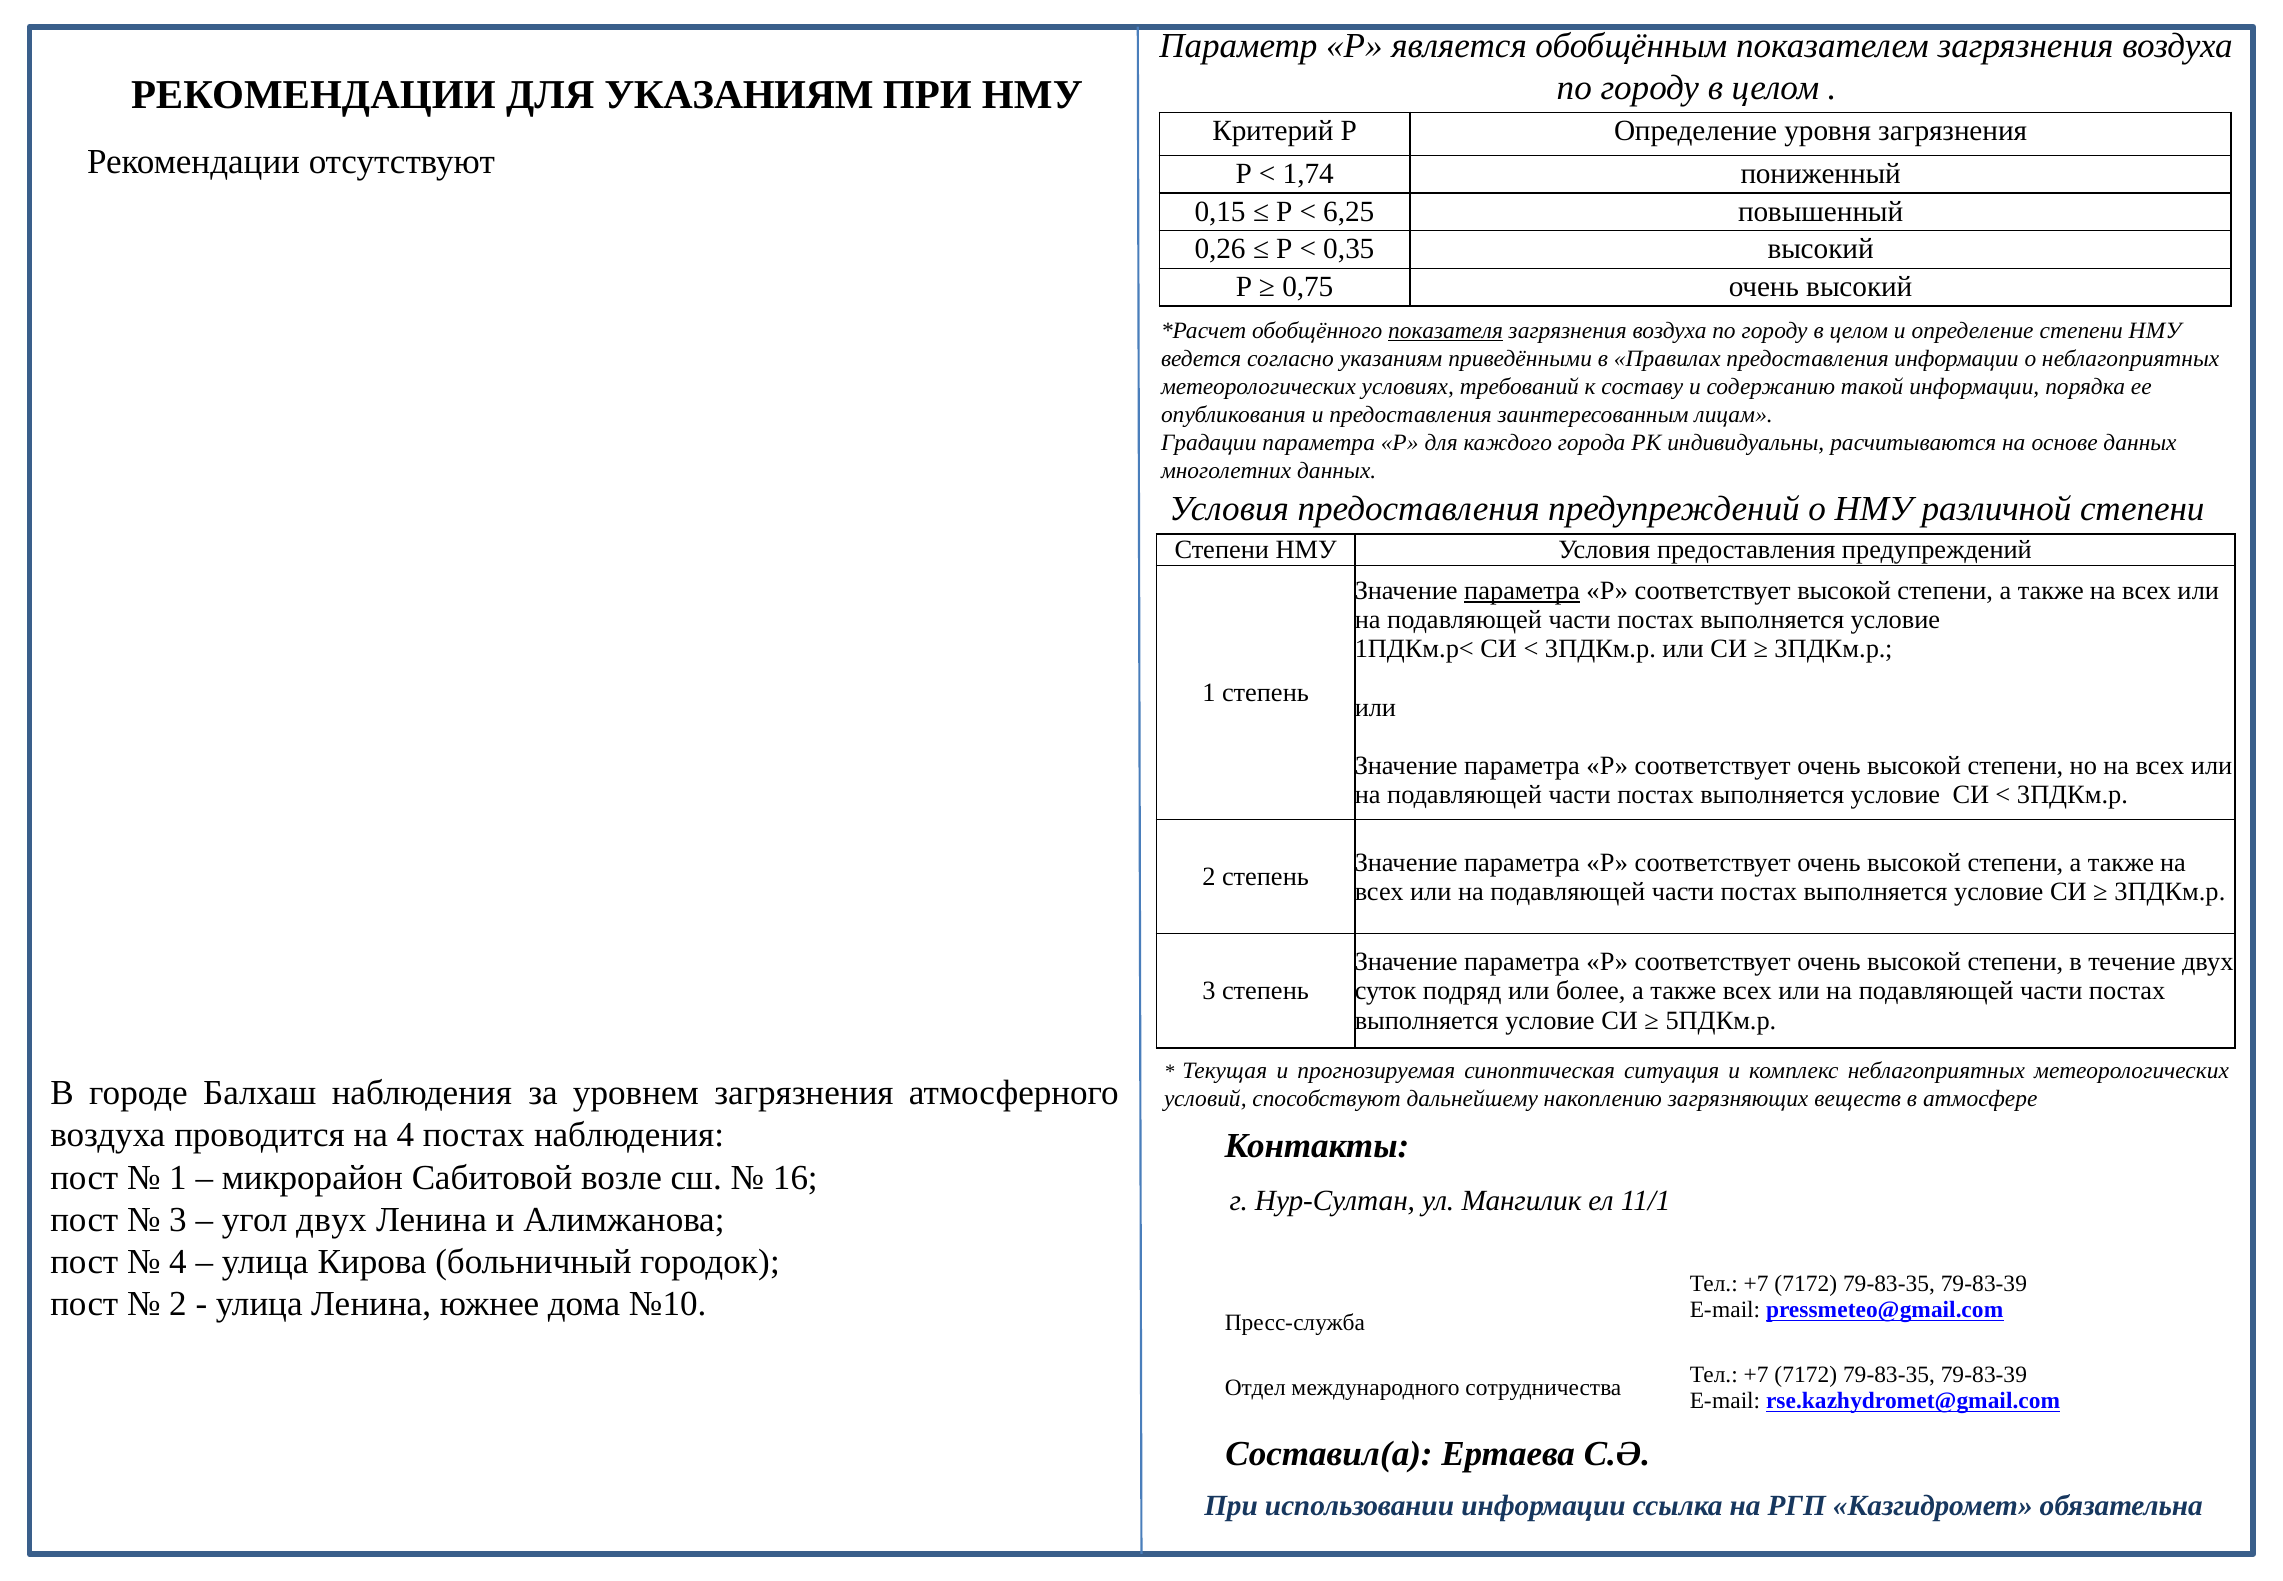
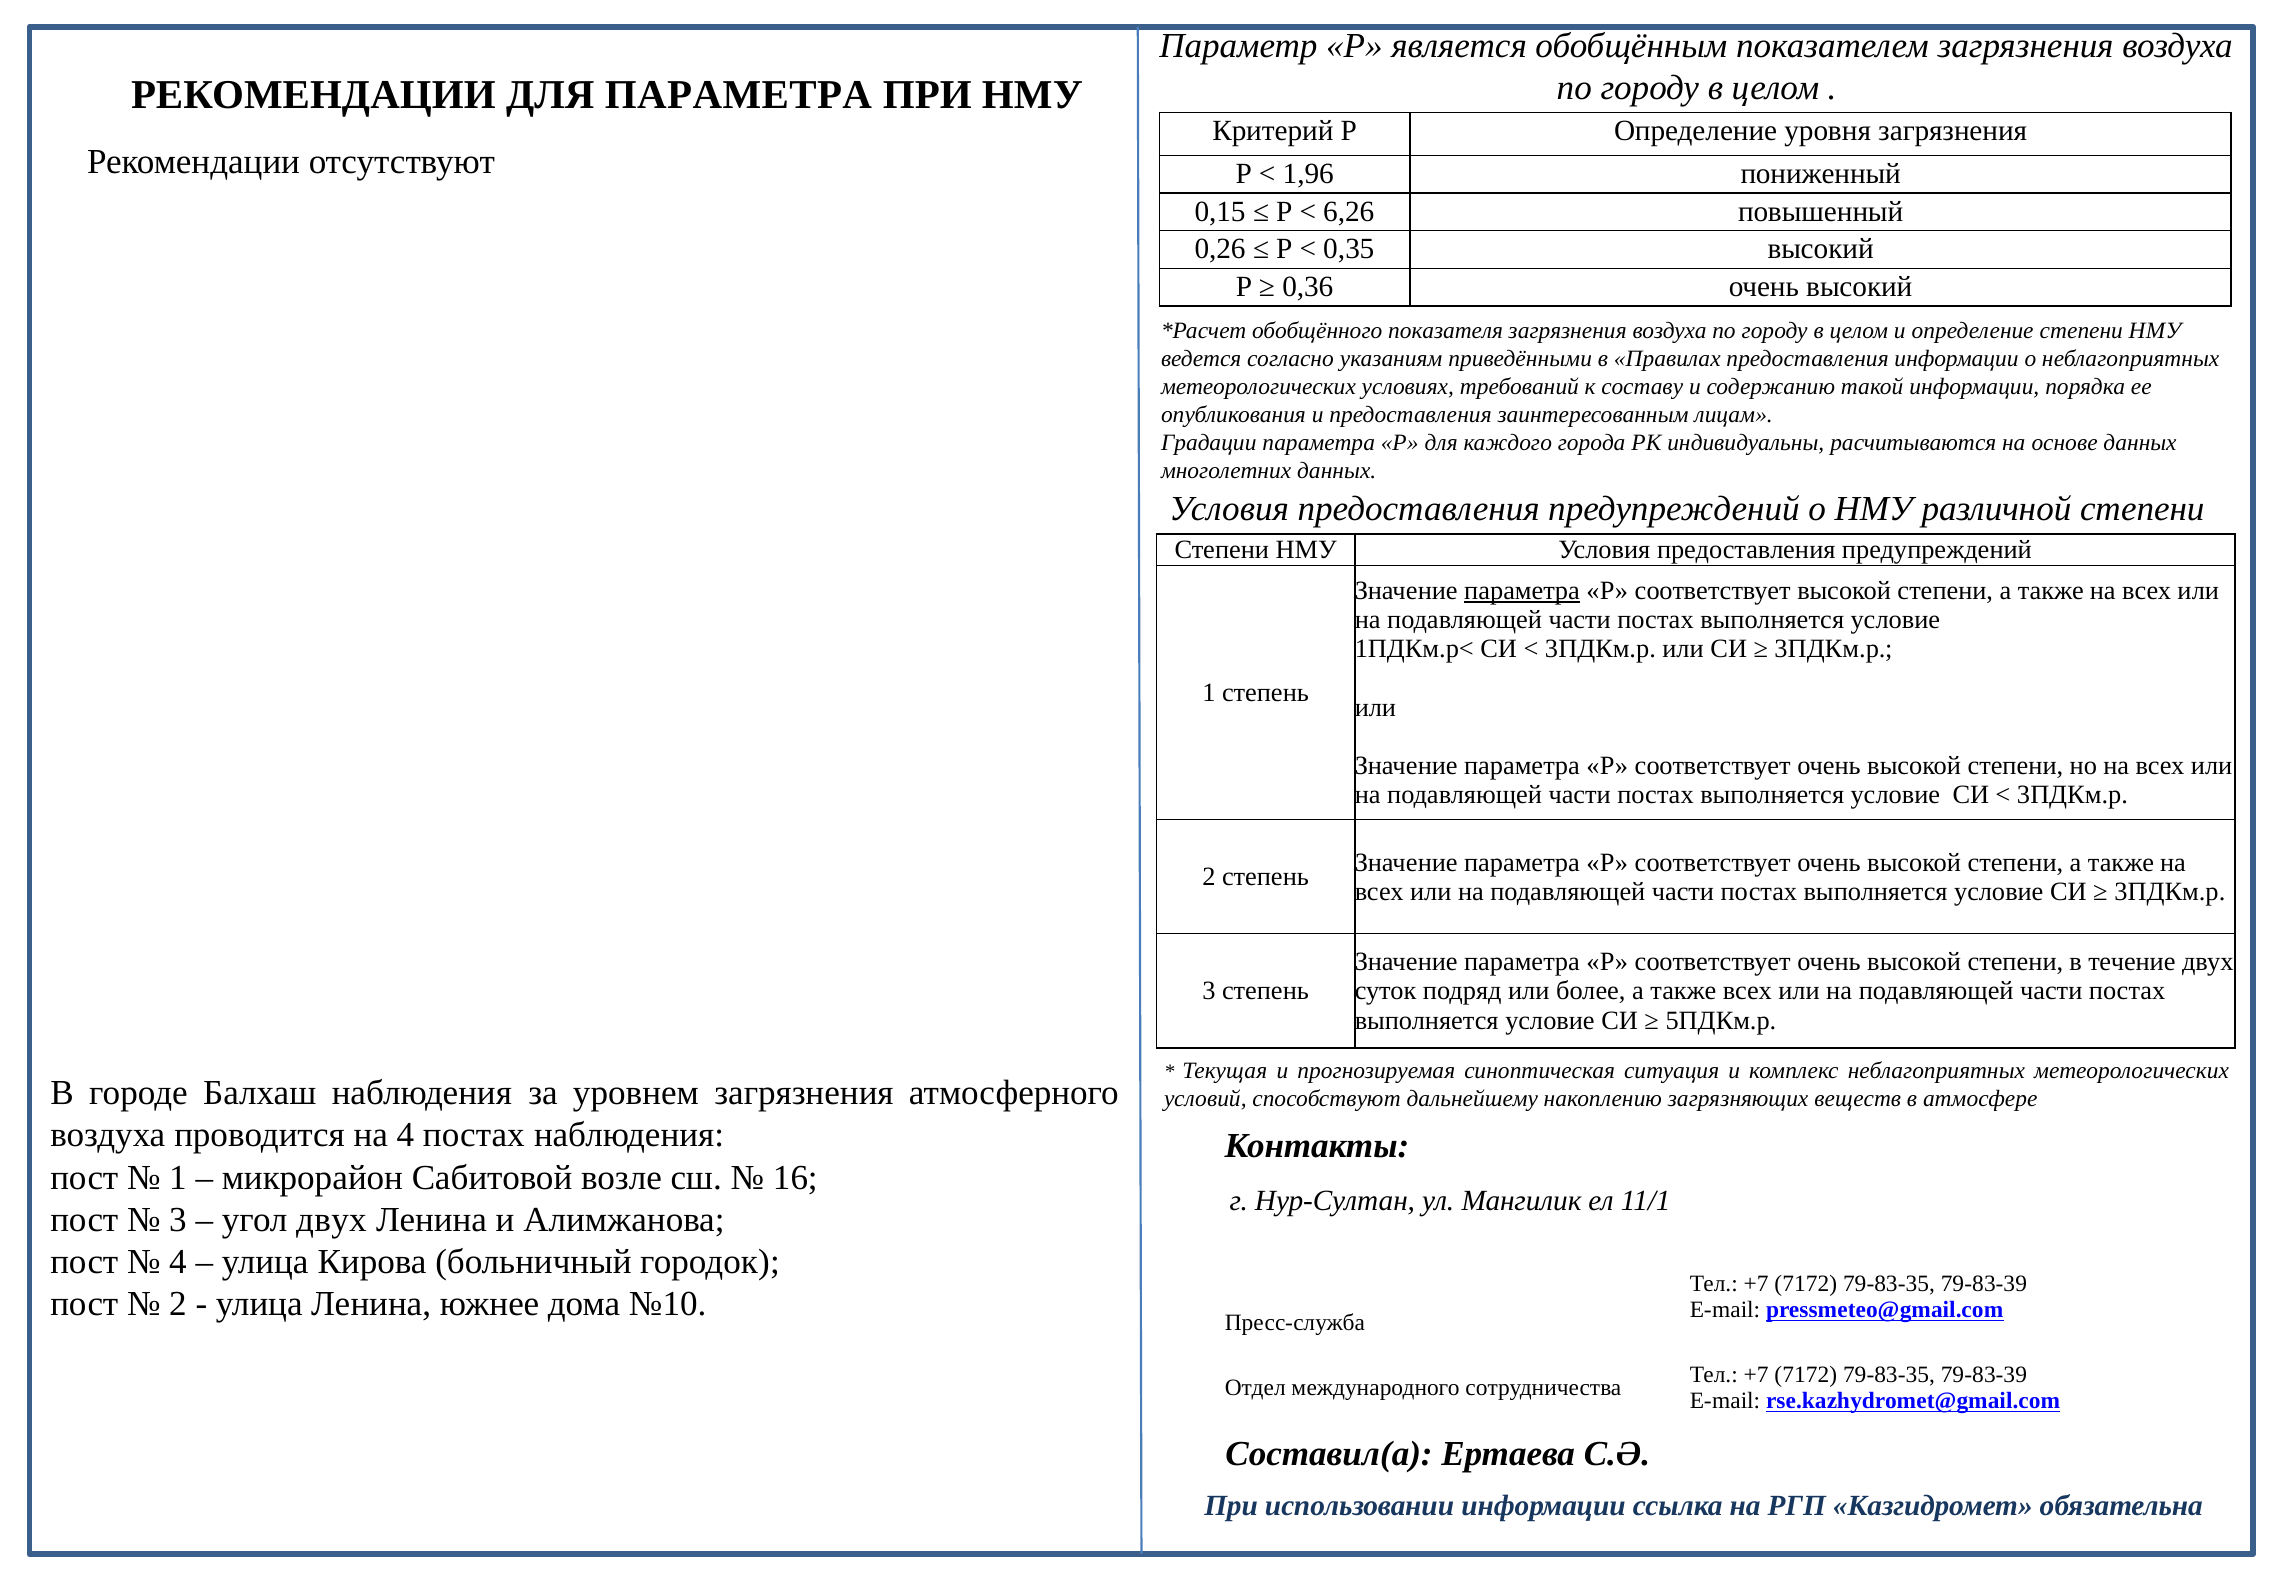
ДЛЯ УКАЗАНИЯМ: УКАЗАНИЯМ -> ПАРАМЕТРА
1,74: 1,74 -> 1,96
6,25: 6,25 -> 6,26
0,75: 0,75 -> 0,36
показателя underline: present -> none
